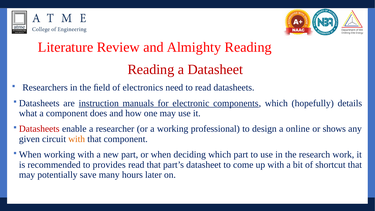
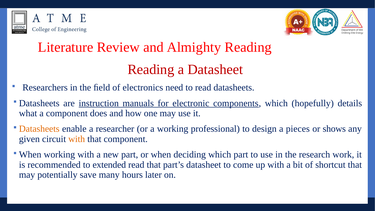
Datasheets at (39, 129) colour: red -> orange
online: online -> pieces
provides: provides -> extended
